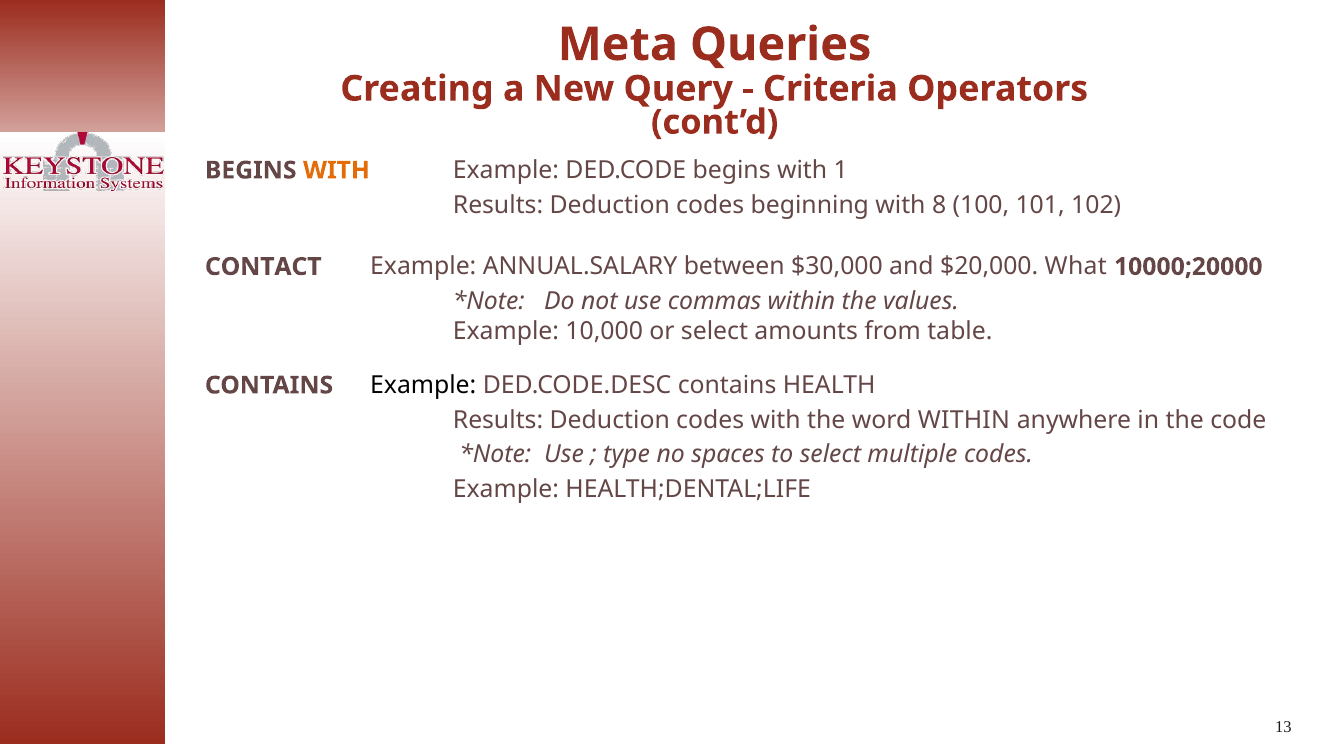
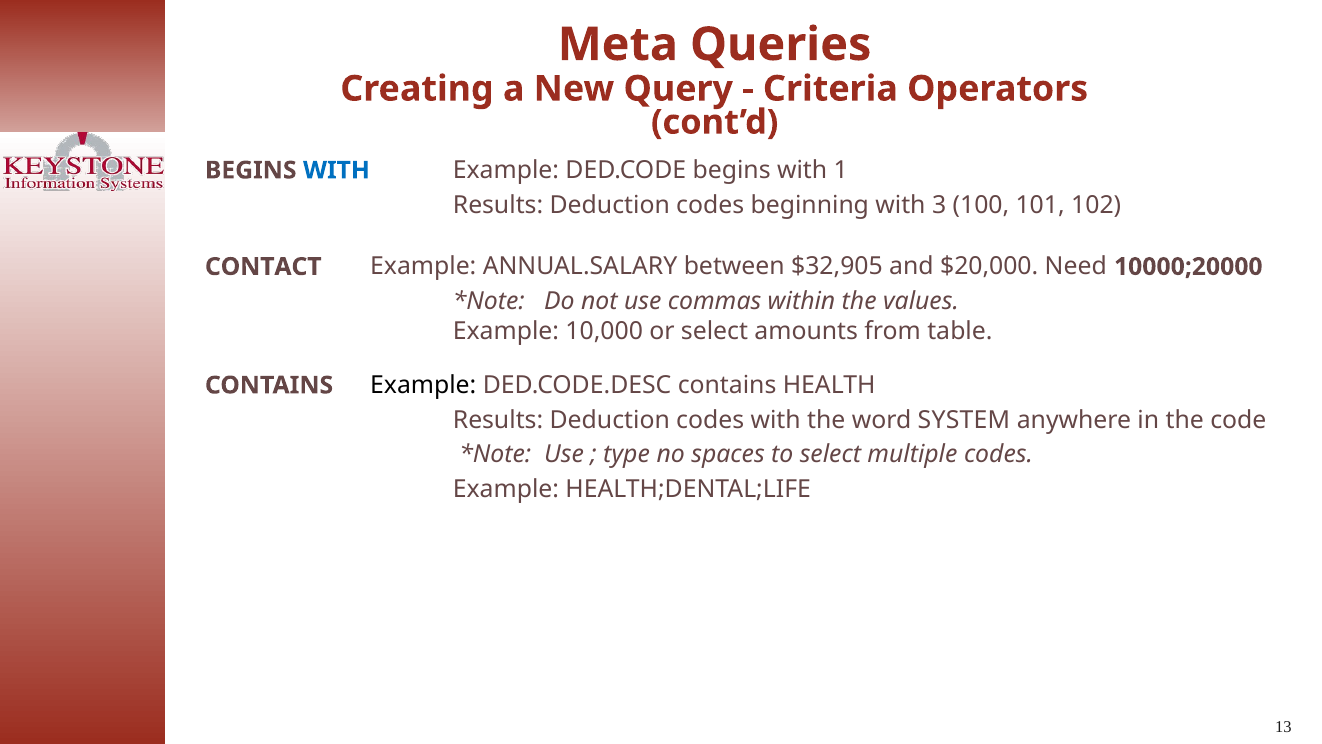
WITH at (336, 170) colour: orange -> blue
8: 8 -> 3
$30,000: $30,000 -> $32,905
What: What -> Need
word WITHIN: WITHIN -> SYSTEM
